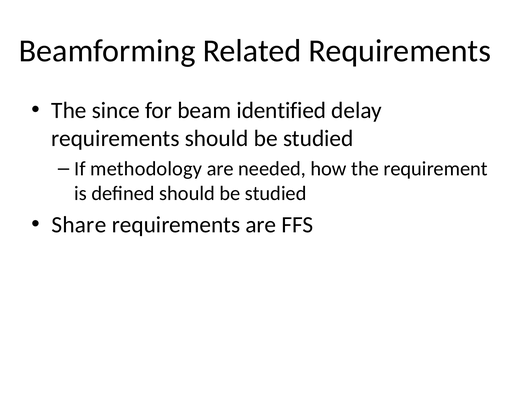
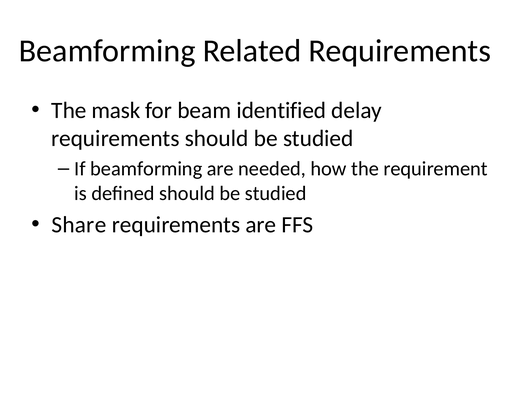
since: since -> mask
If methodology: methodology -> beamforming
